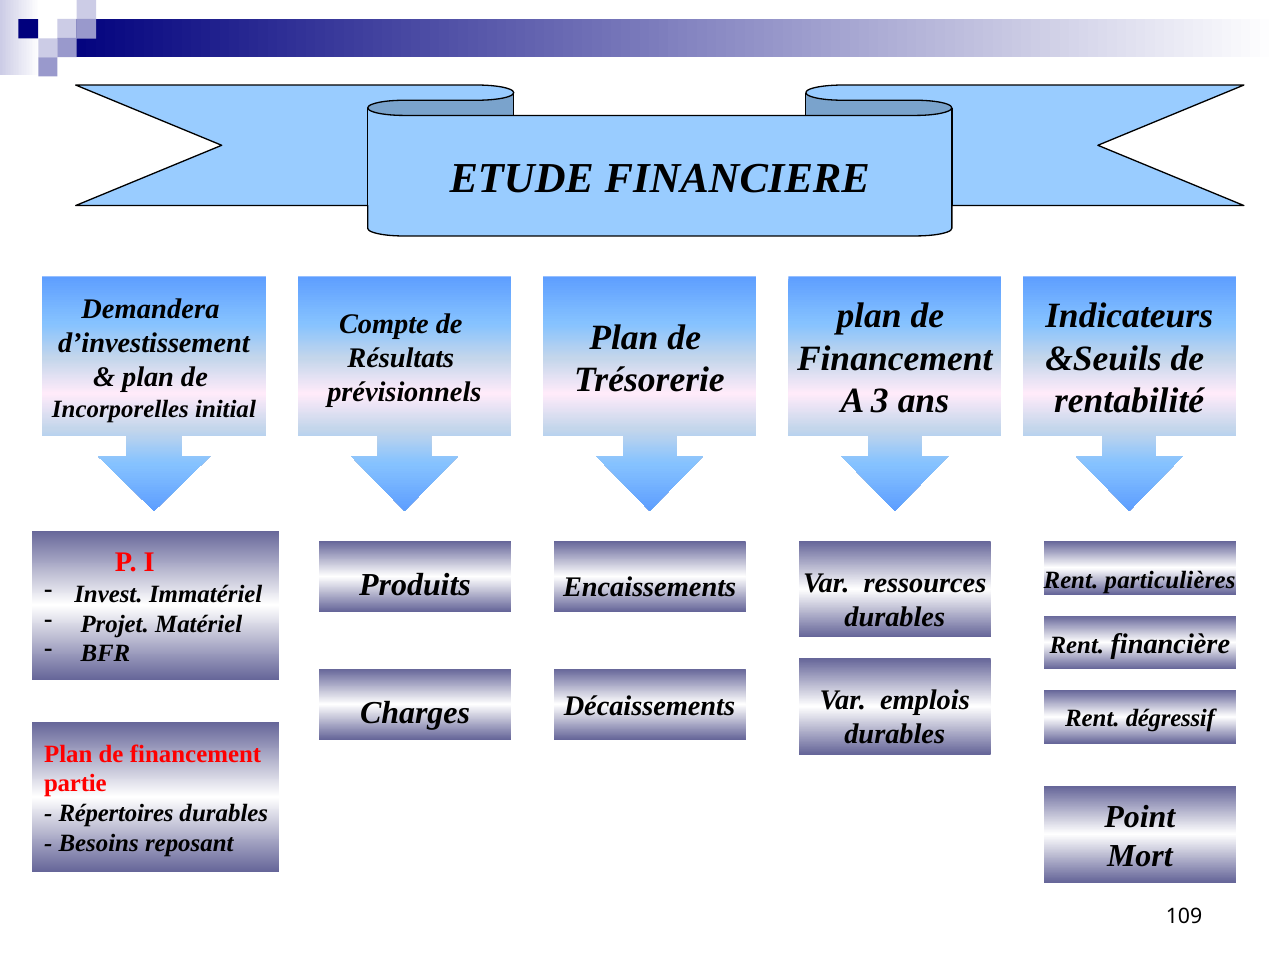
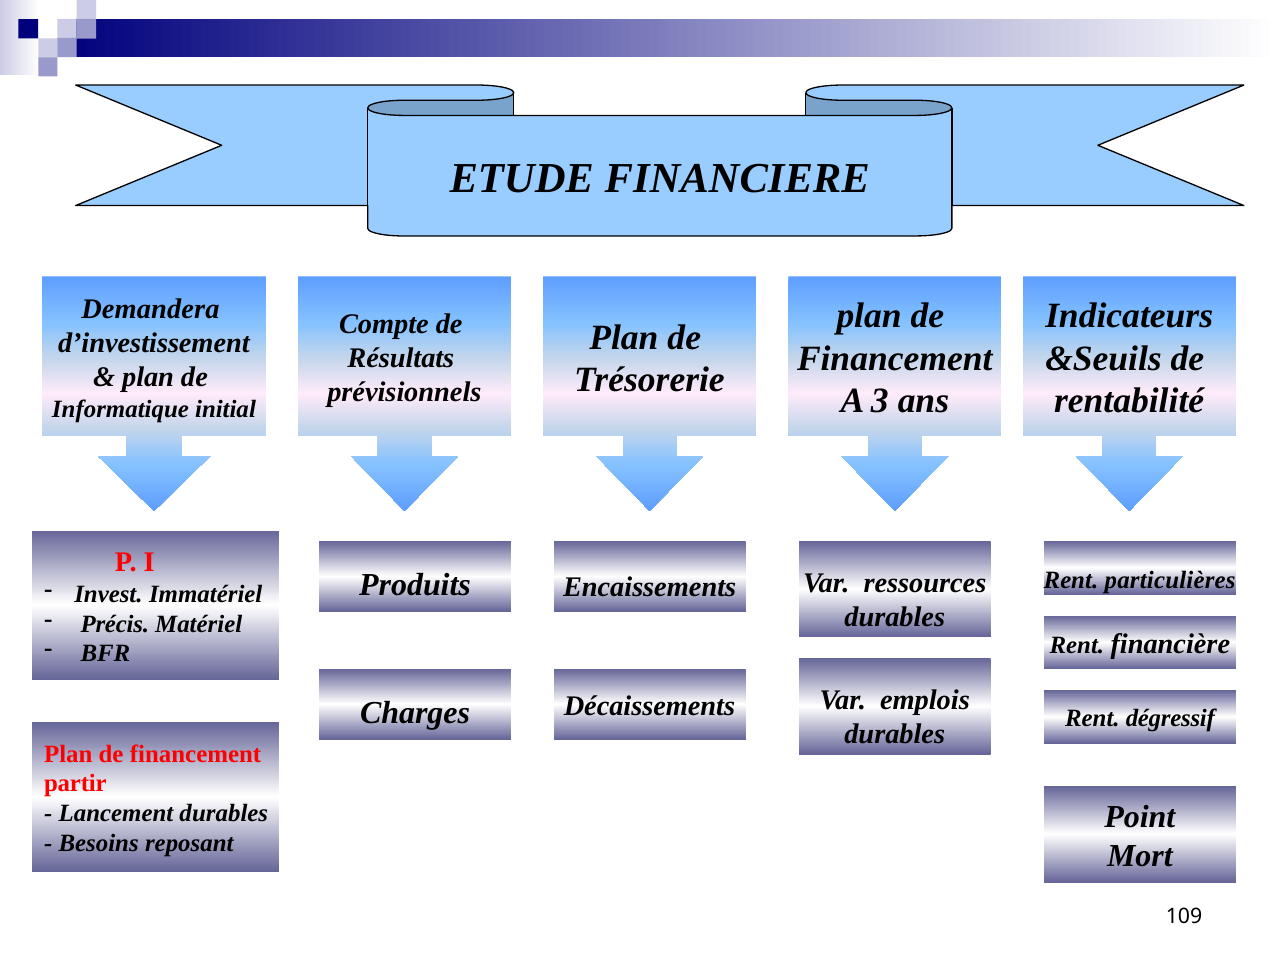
Incorporelles: Incorporelles -> Informatique
Projet: Projet -> Précis
partie: partie -> partir
Répertoires: Répertoires -> Lancement
